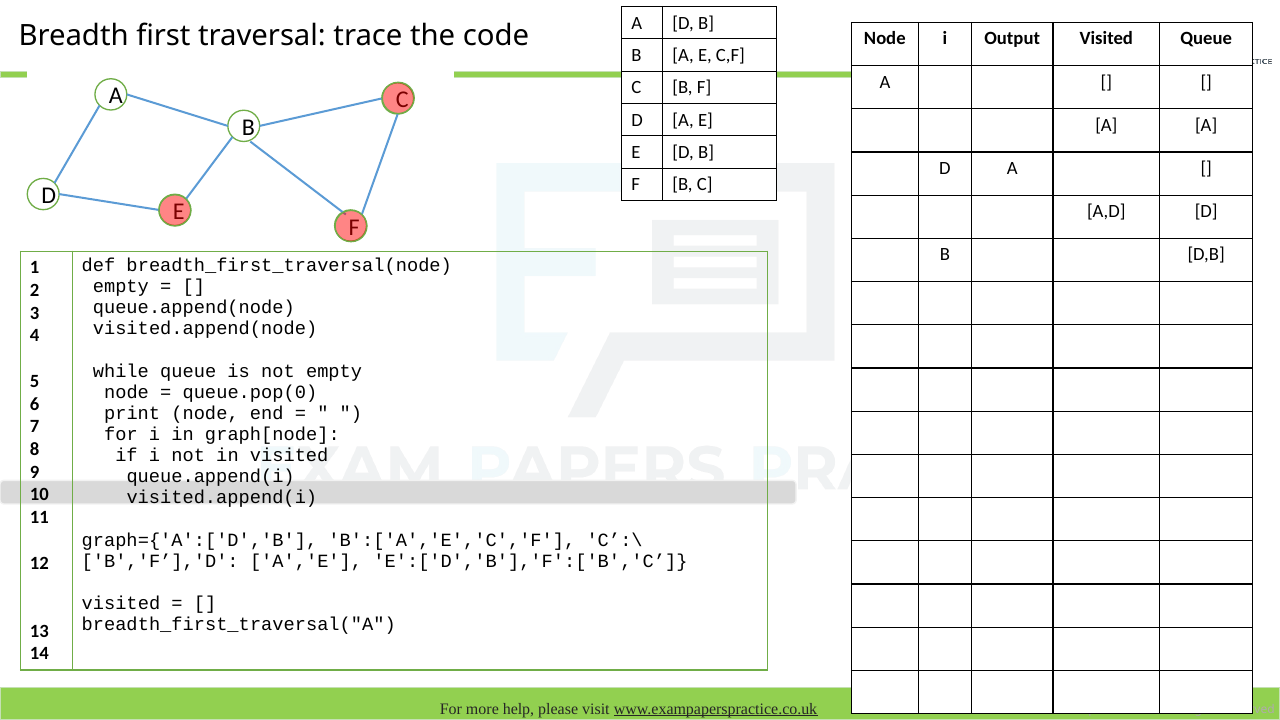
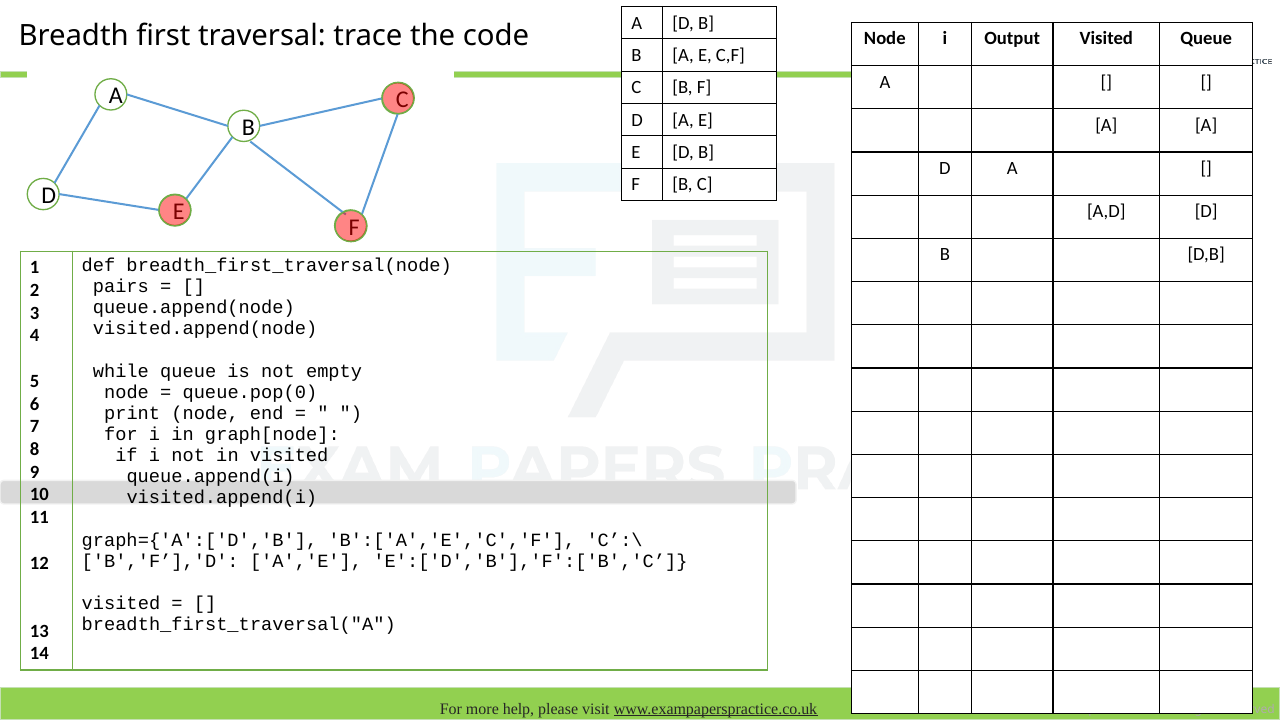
empty at (121, 286): empty -> pairs
